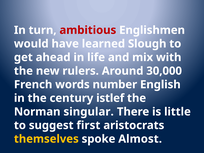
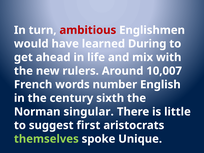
Slough: Slough -> During
30,000: 30,000 -> 10,007
istlef: istlef -> sixth
themselves colour: yellow -> light green
Almost: Almost -> Unique
